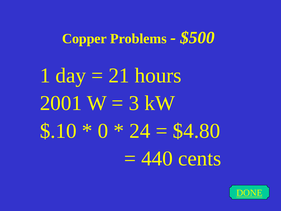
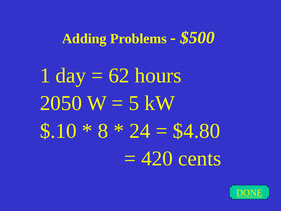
Copper: Copper -> Adding
21: 21 -> 62
2001: 2001 -> 2050
3: 3 -> 5
0: 0 -> 8
440: 440 -> 420
